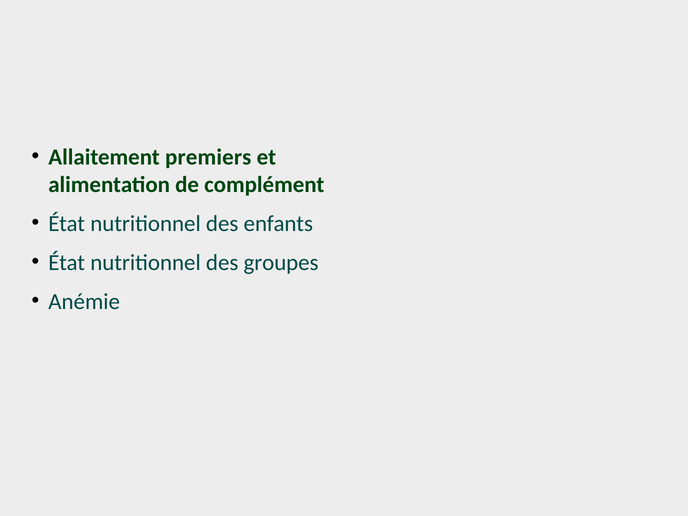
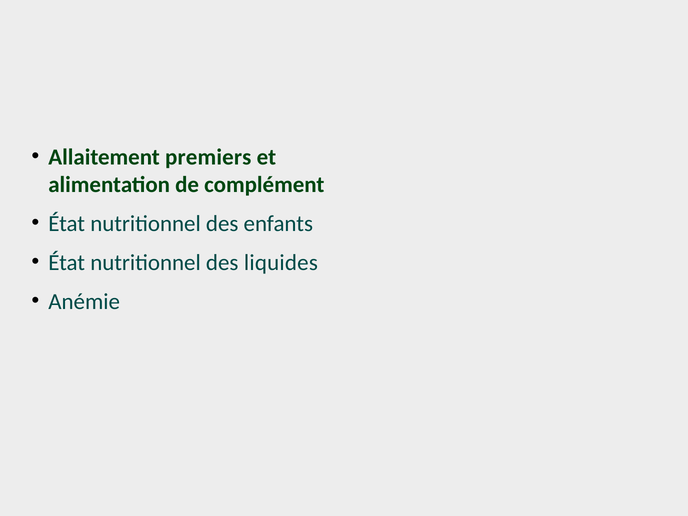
groupes: groupes -> liquides
